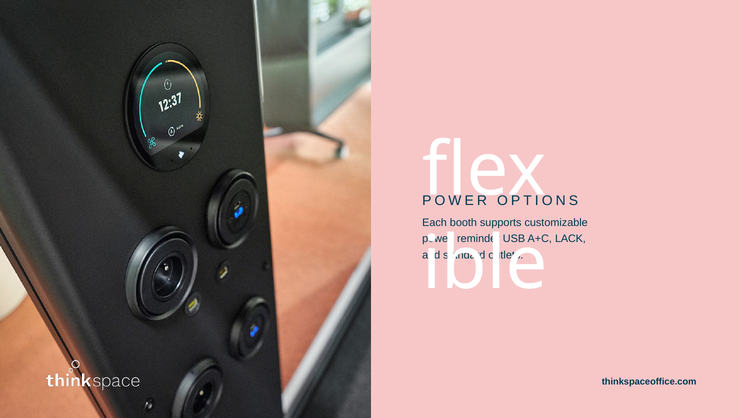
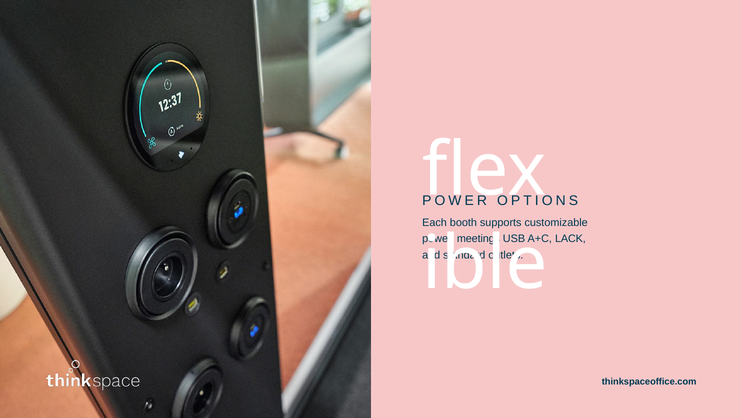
reminder: reminder -> meetings
